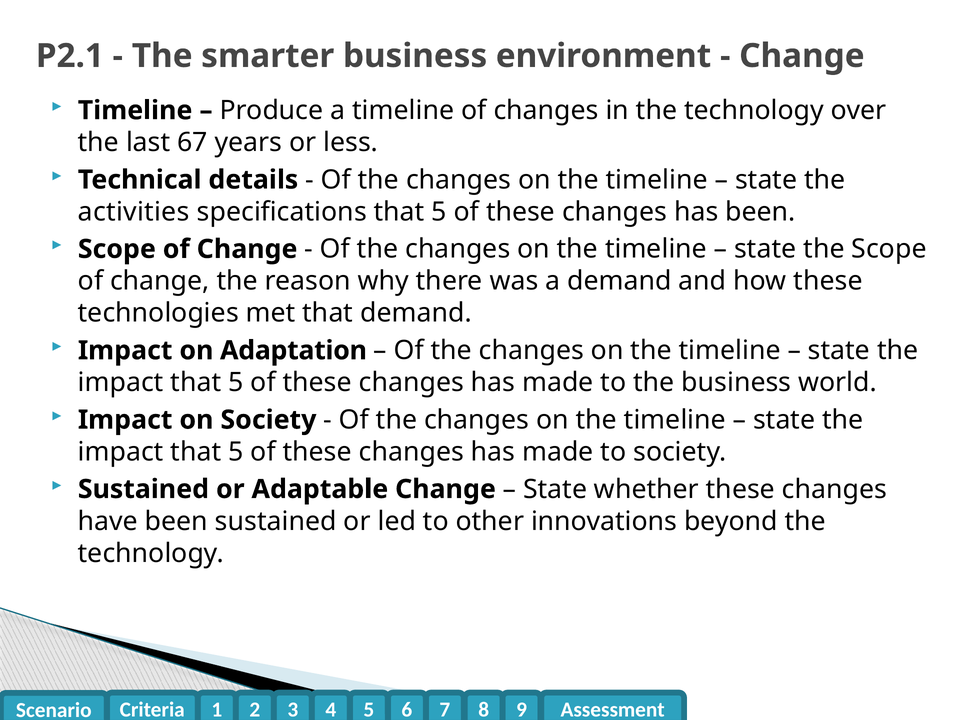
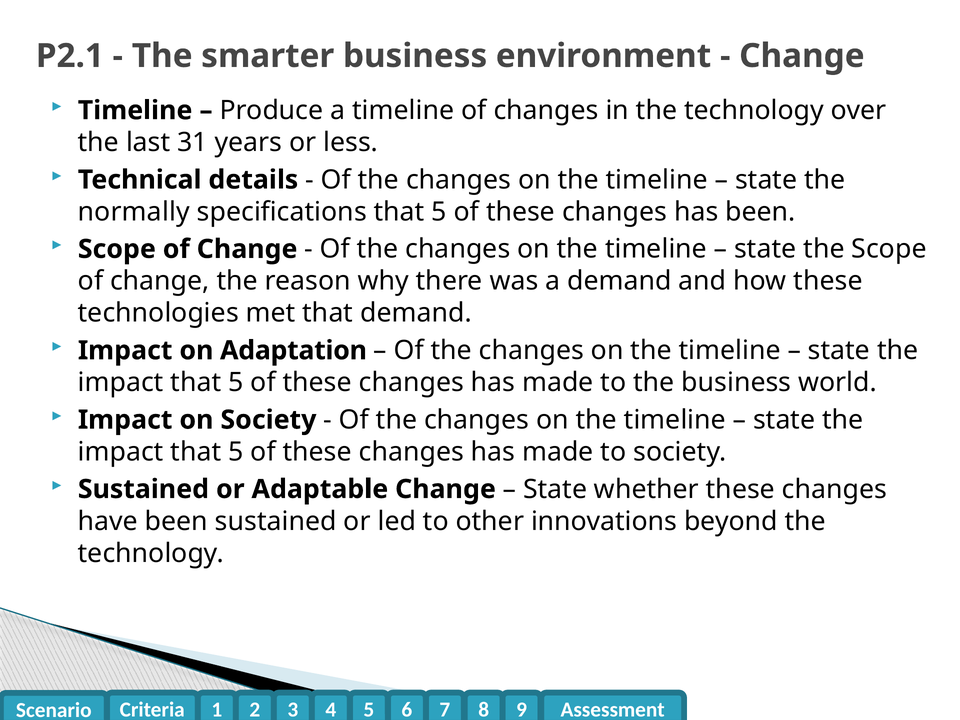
67: 67 -> 31
activities: activities -> normally
